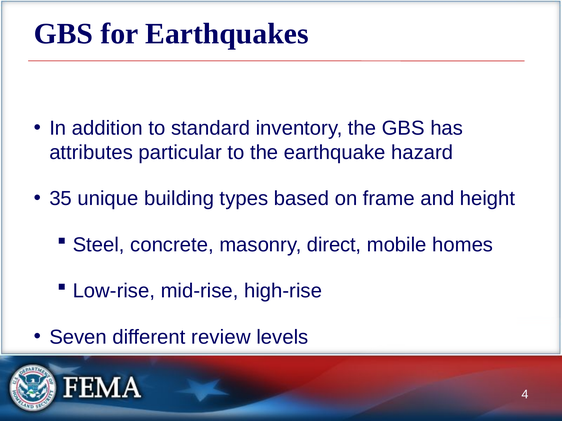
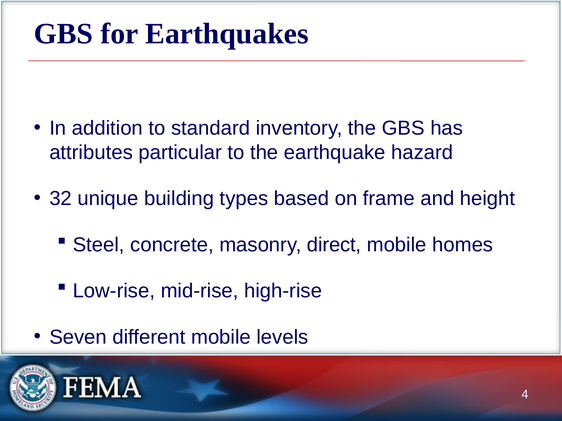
35: 35 -> 32
different review: review -> mobile
